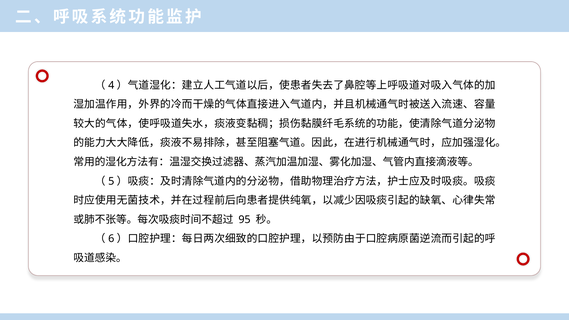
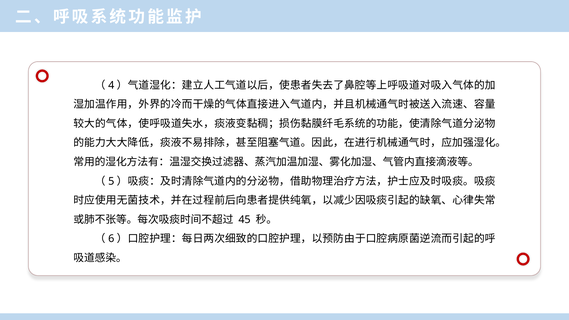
95: 95 -> 45
